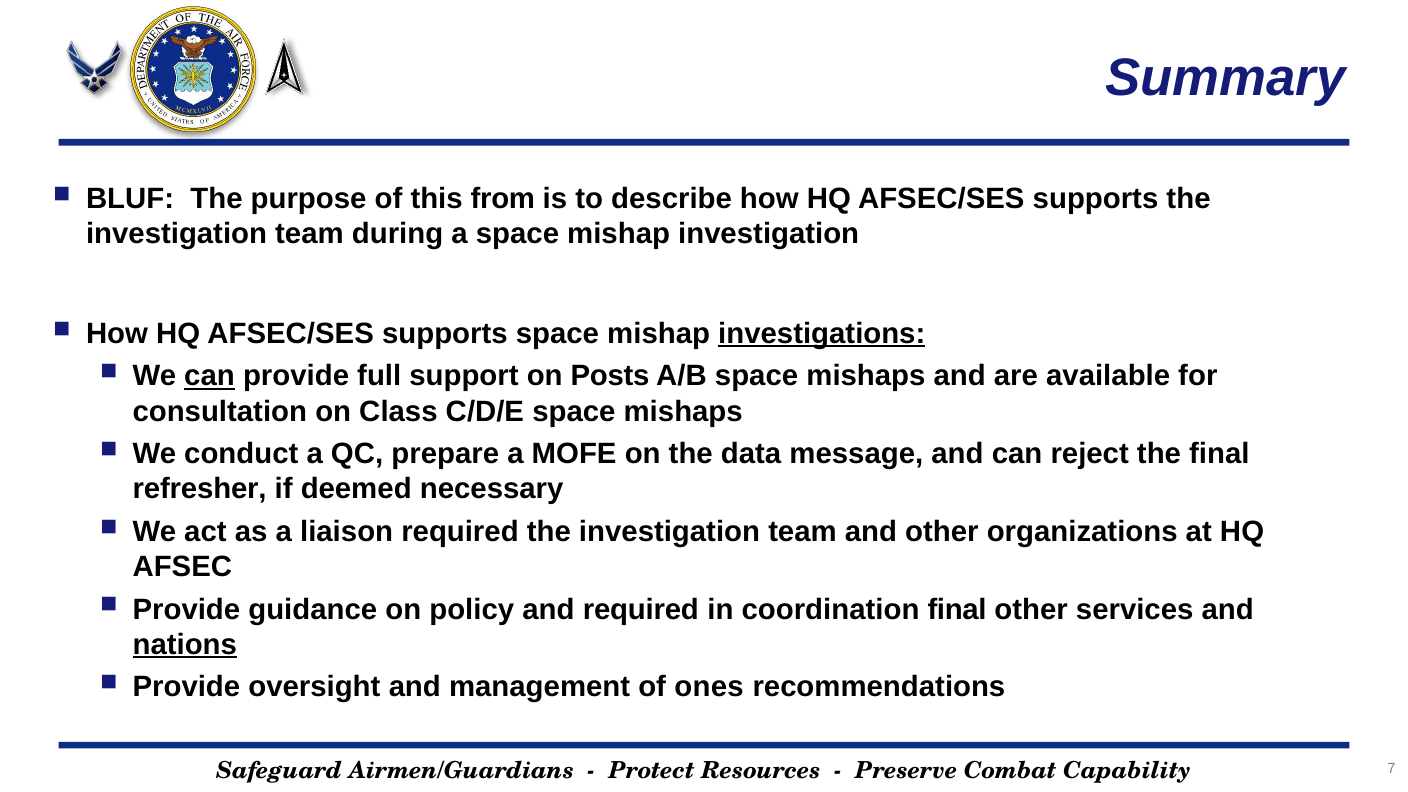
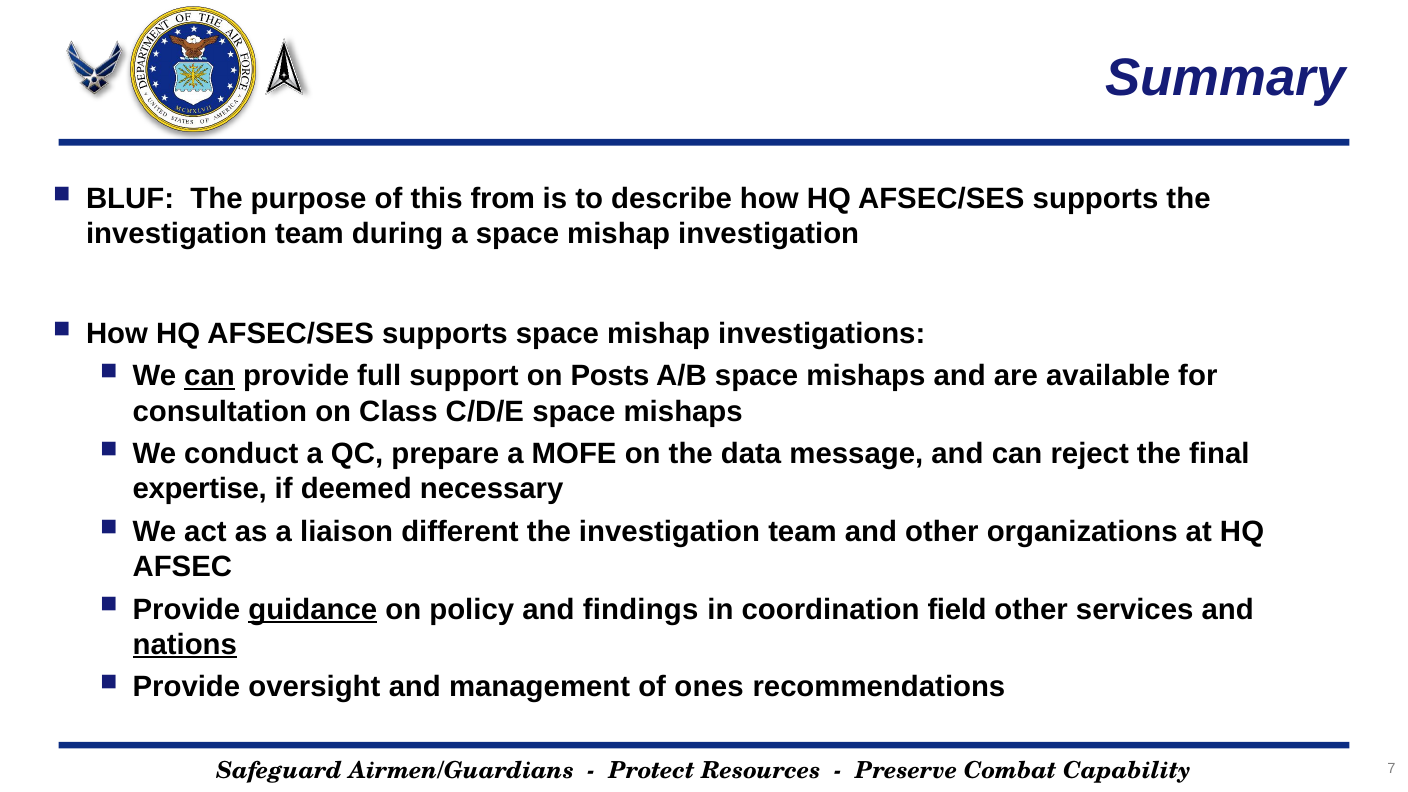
investigations underline: present -> none
refresher: refresher -> expertise
liaison required: required -> different
guidance underline: none -> present
and required: required -> findings
coordination final: final -> field
